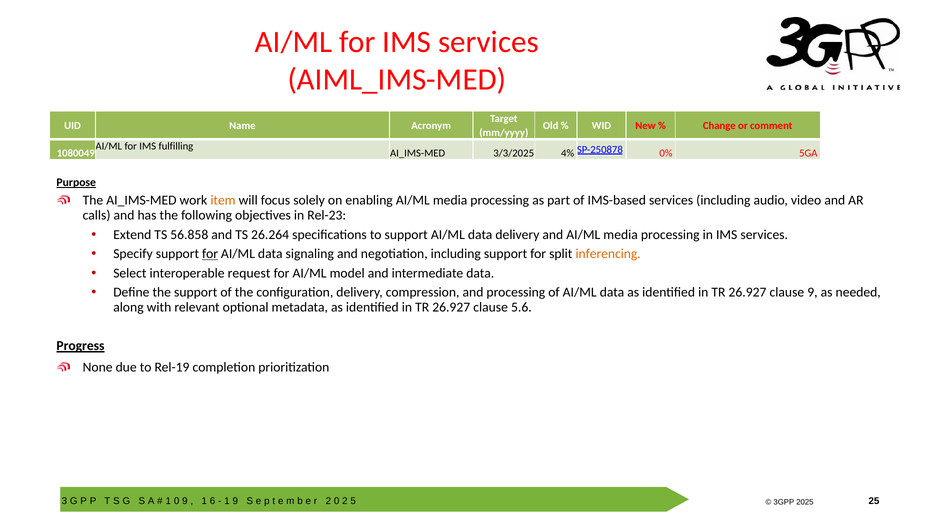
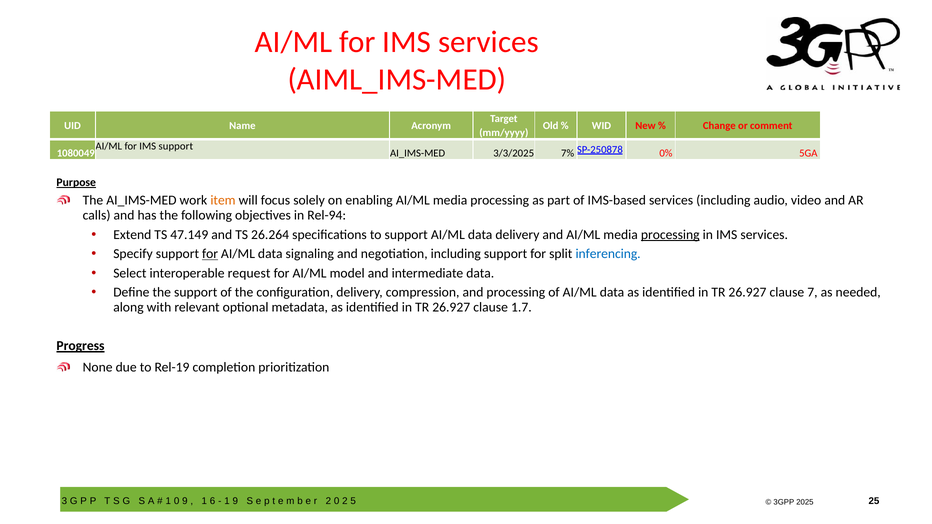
IMS fulfilling: fulfilling -> support
4%: 4% -> 7%
Rel-23: Rel-23 -> Rel-94
56.858: 56.858 -> 47.149
processing at (670, 235) underline: none -> present
inferencing colour: orange -> blue
clause 9: 9 -> 7
5.6: 5.6 -> 1.7
